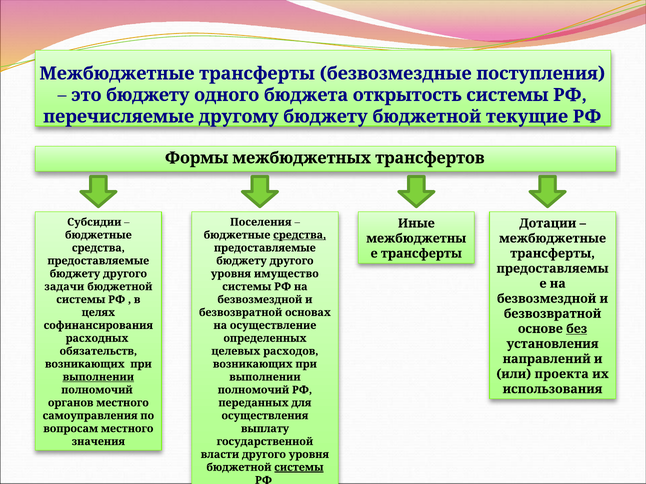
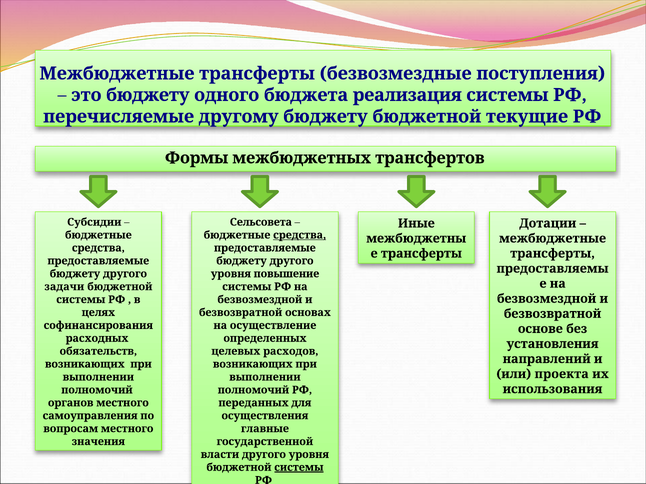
открытость: открытость -> реализация
Поселения: Поселения -> Сельсовета
имущество: имущество -> повышение
без underline: present -> none
выполнении at (98, 377) underline: present -> none
выплату: выплату -> главные
